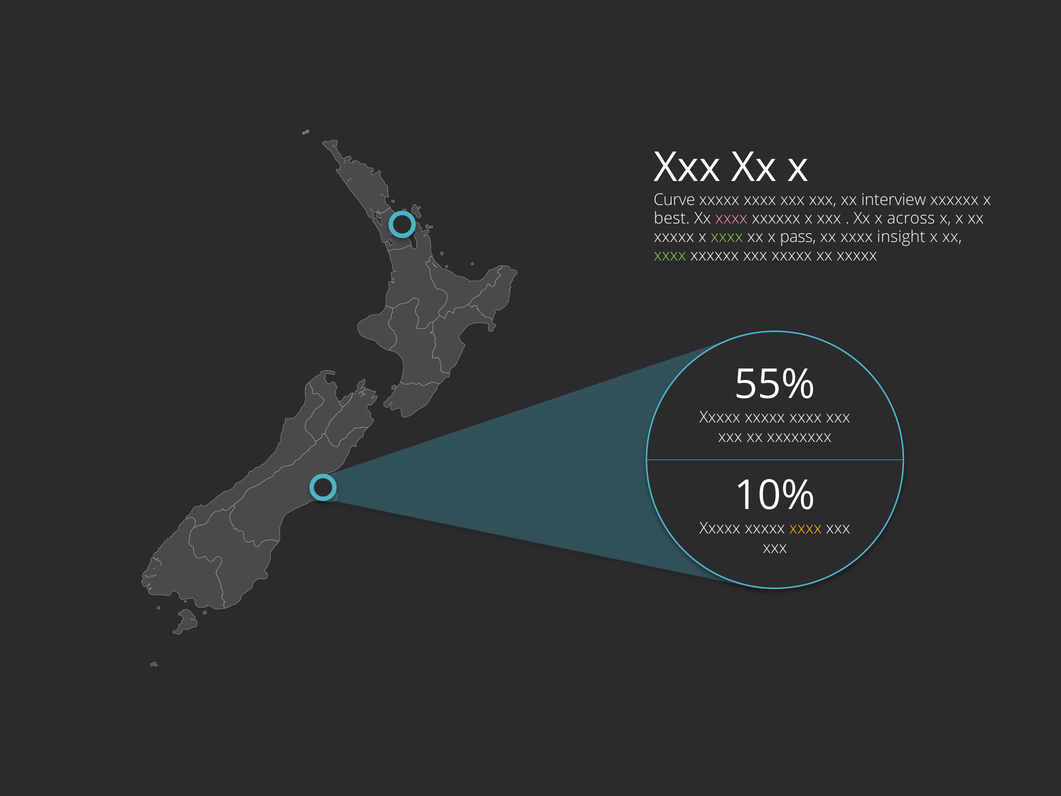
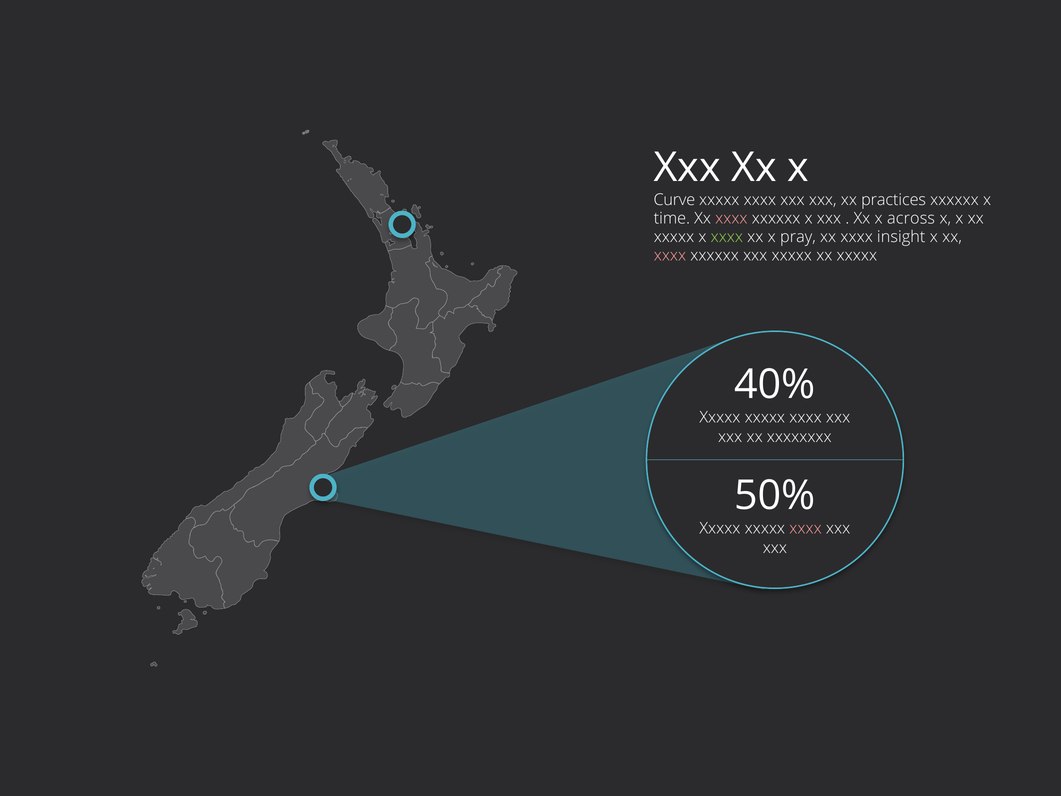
interview: interview -> practices
best: best -> time
pass: pass -> pray
xxxx at (670, 255) colour: light green -> pink
55%: 55% -> 40%
10%: 10% -> 50%
xxxx at (806, 528) colour: yellow -> pink
